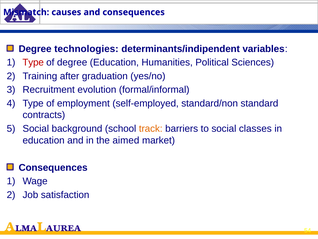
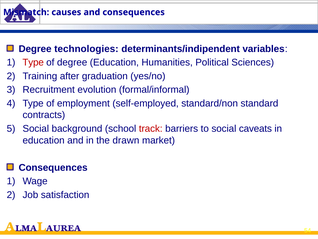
track colour: orange -> red
classes: classes -> caveats
aimed: aimed -> drawn
